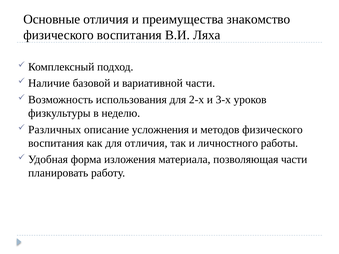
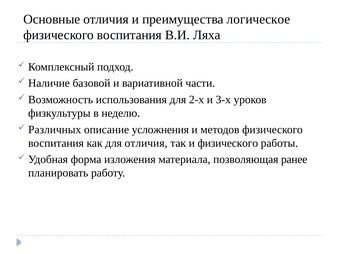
знакомство: знакомство -> логическое
и личностного: личностного -> физического
позволяющая части: части -> ранее
